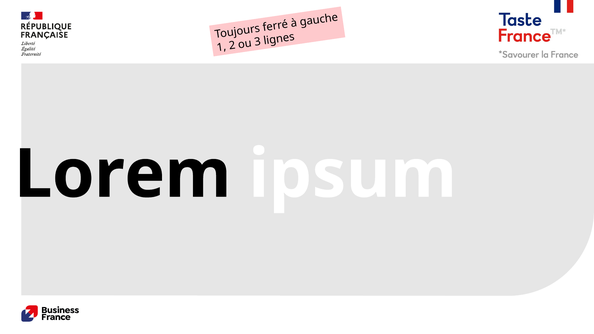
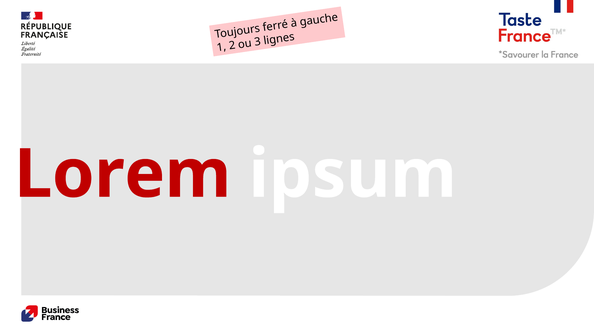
Lorem colour: black -> red
